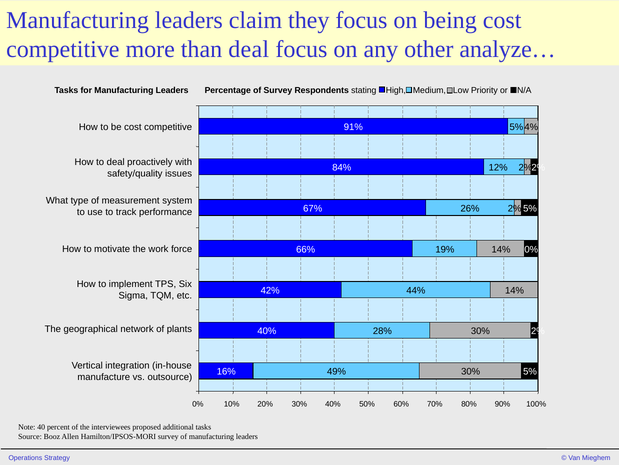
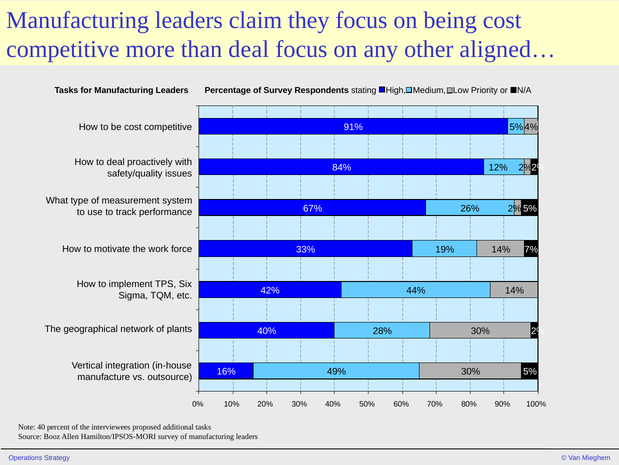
analyze…: analyze… -> aligned…
66%: 66% -> 33%
0% at (531, 249): 0% -> 7%
